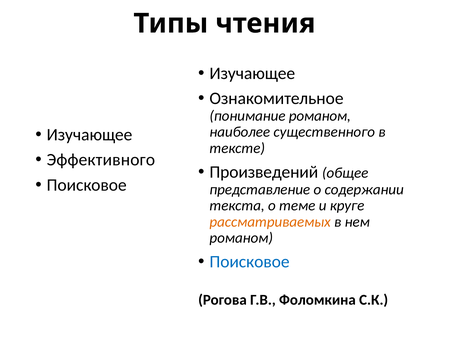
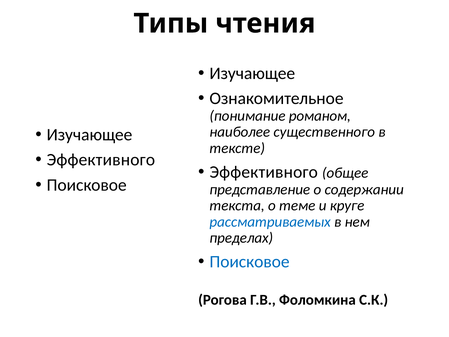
Произведений at (264, 172): Произведений -> Эффективного
рассматриваемых colour: orange -> blue
романом at (241, 238): романом -> пределах
